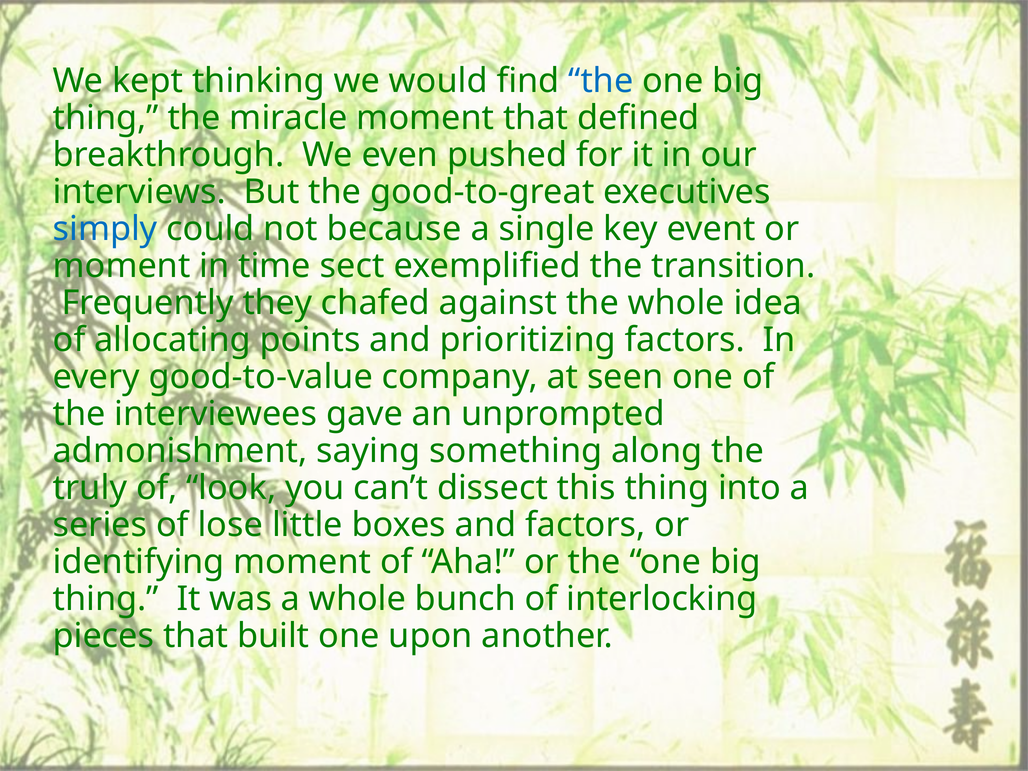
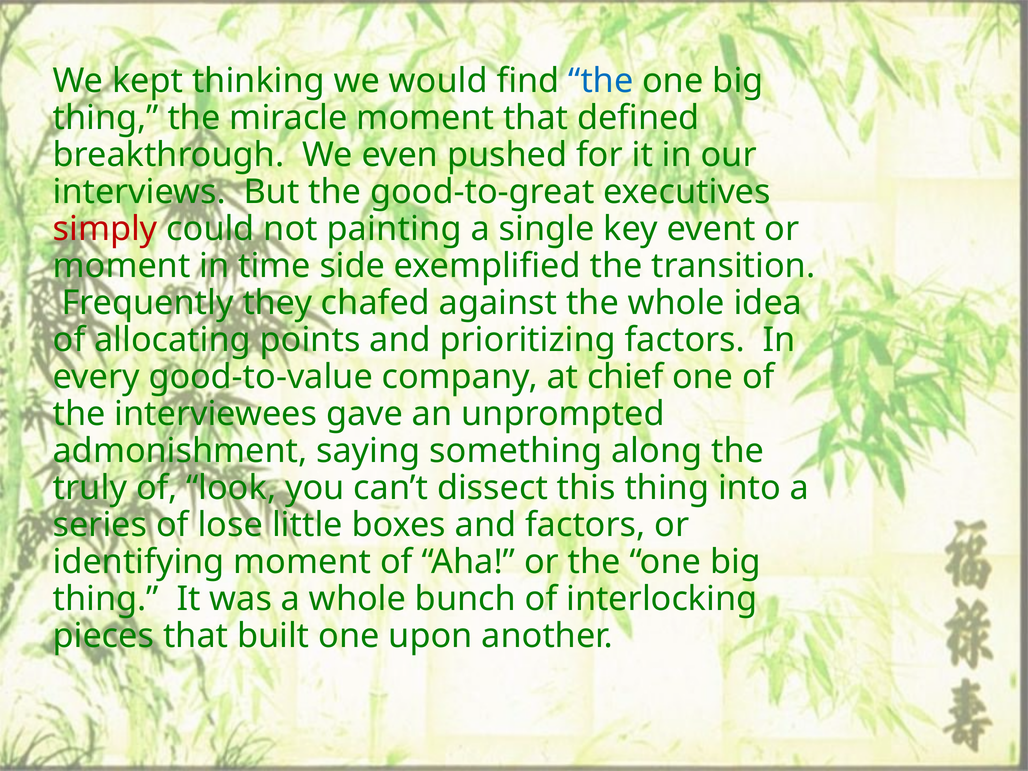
simply colour: blue -> red
because: because -> painting
sect: sect -> side
seen: seen -> chief
